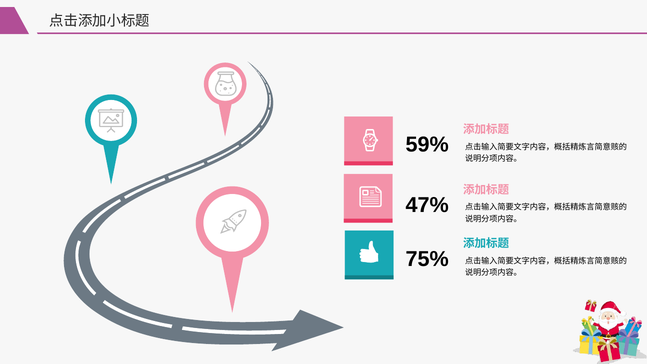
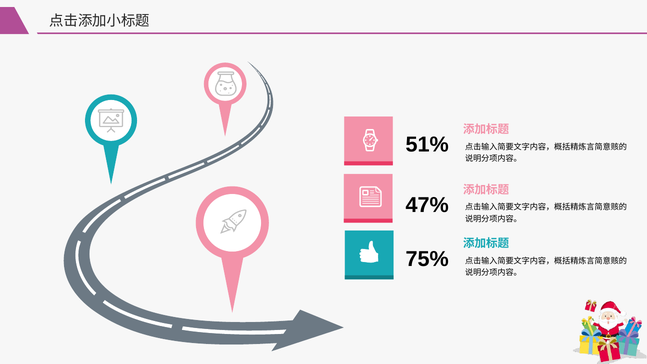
59%: 59% -> 51%
